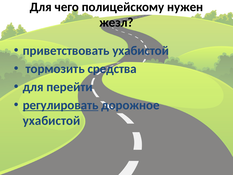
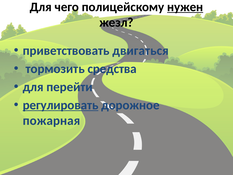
нужен underline: none -> present
приветствовать ухабистой: ухабистой -> двигаться
ухабистой at (52, 120): ухабистой -> пожарная
